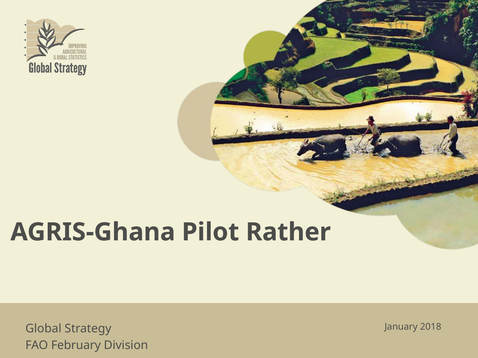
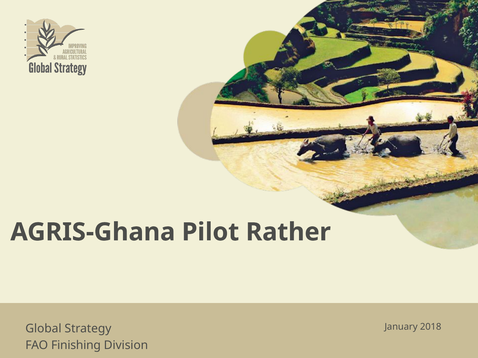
February: February -> Finishing
